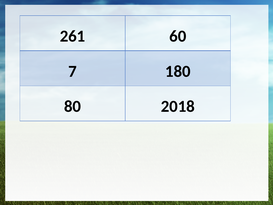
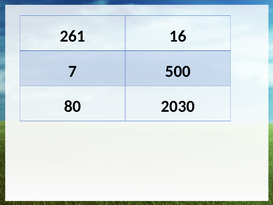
60: 60 -> 16
180: 180 -> 500
2018: 2018 -> 2030
